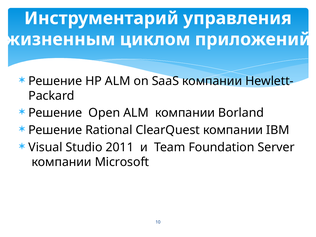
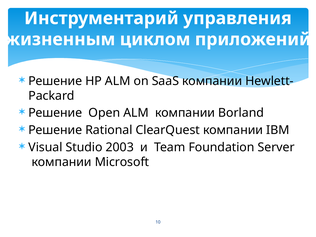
2011: 2011 -> 2003
